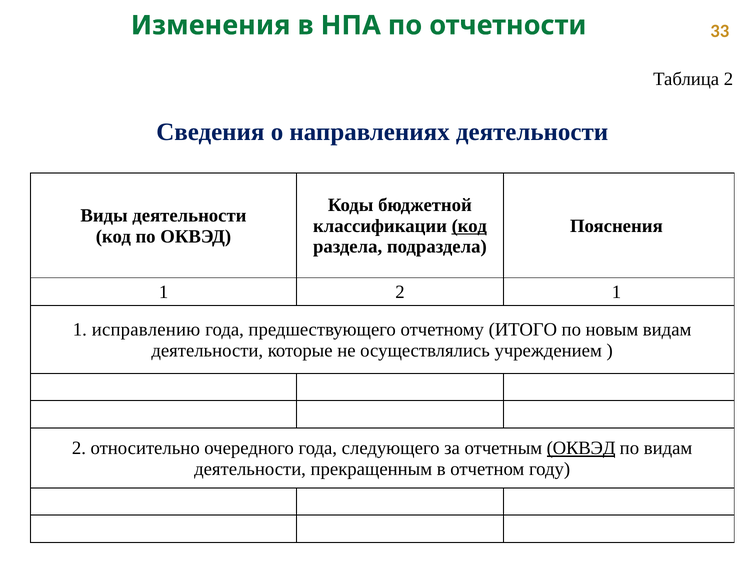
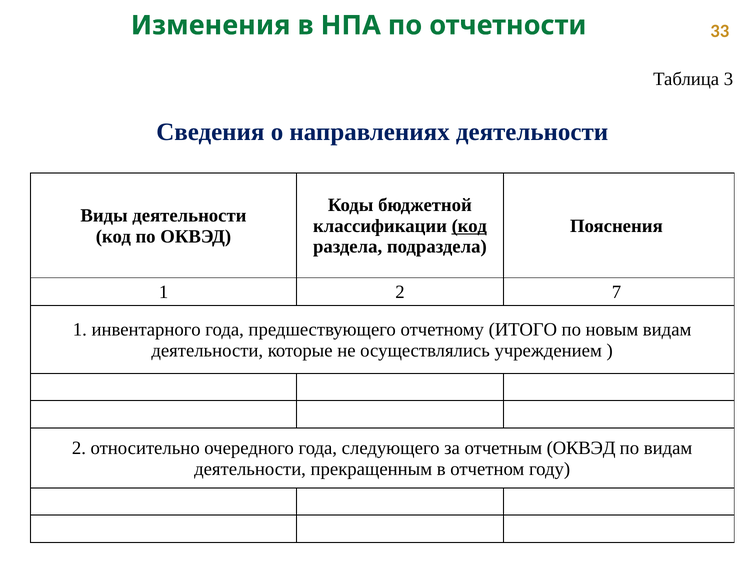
Таблица 2: 2 -> 3
2 1: 1 -> 7
исправлению: исправлению -> инвентарного
ОКВЭД at (581, 448) underline: present -> none
